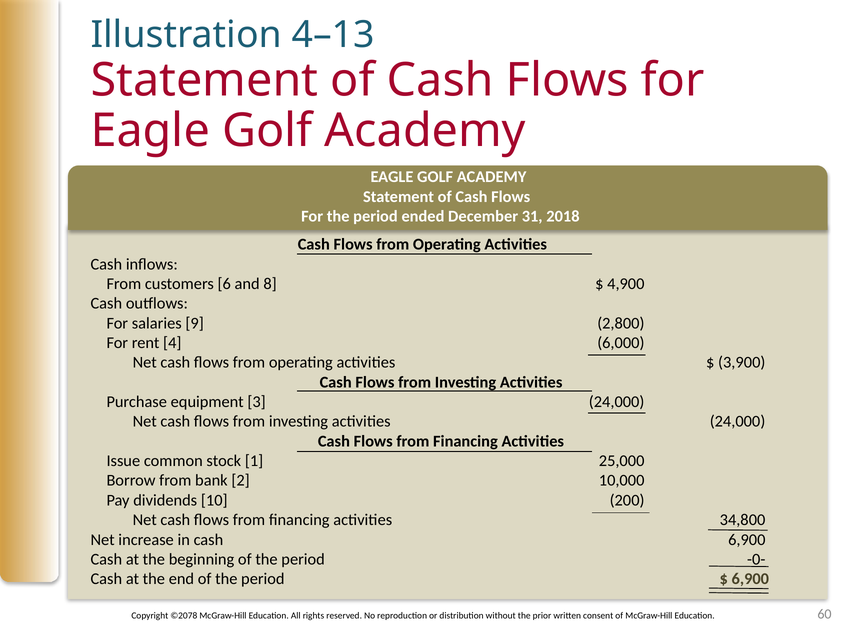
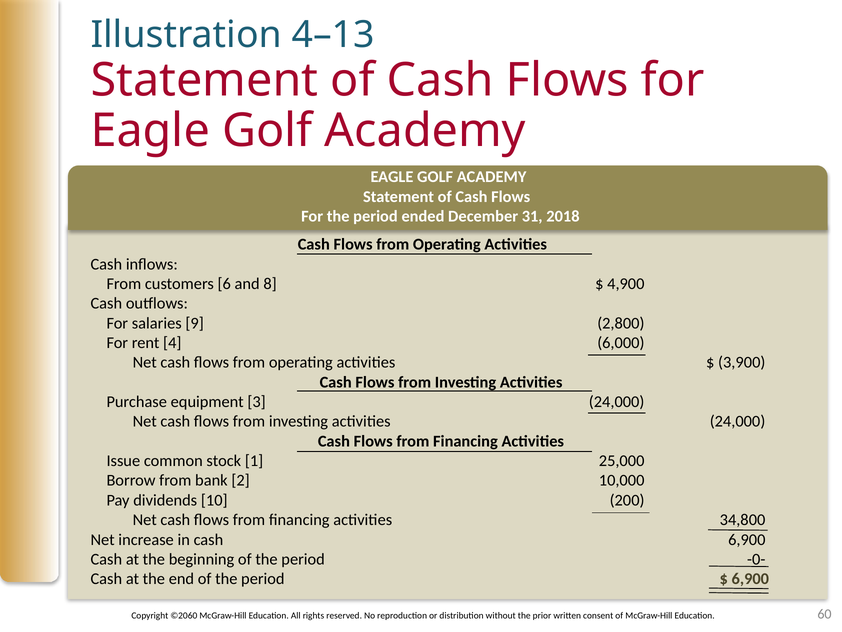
©2078: ©2078 -> ©2060
